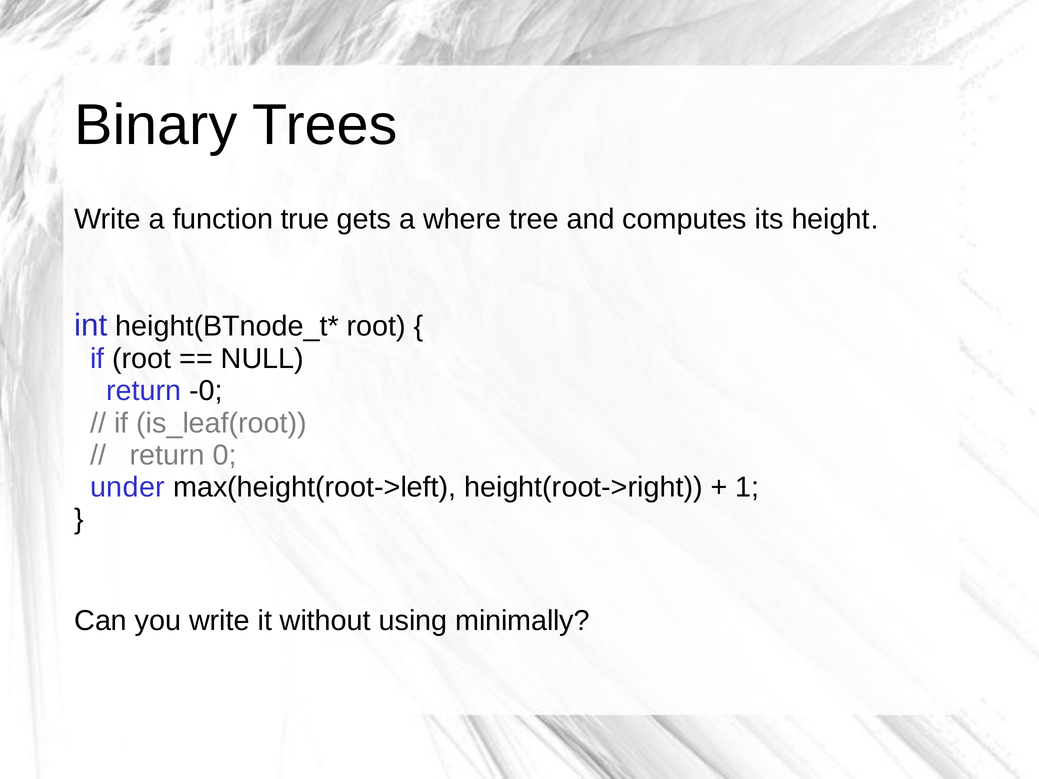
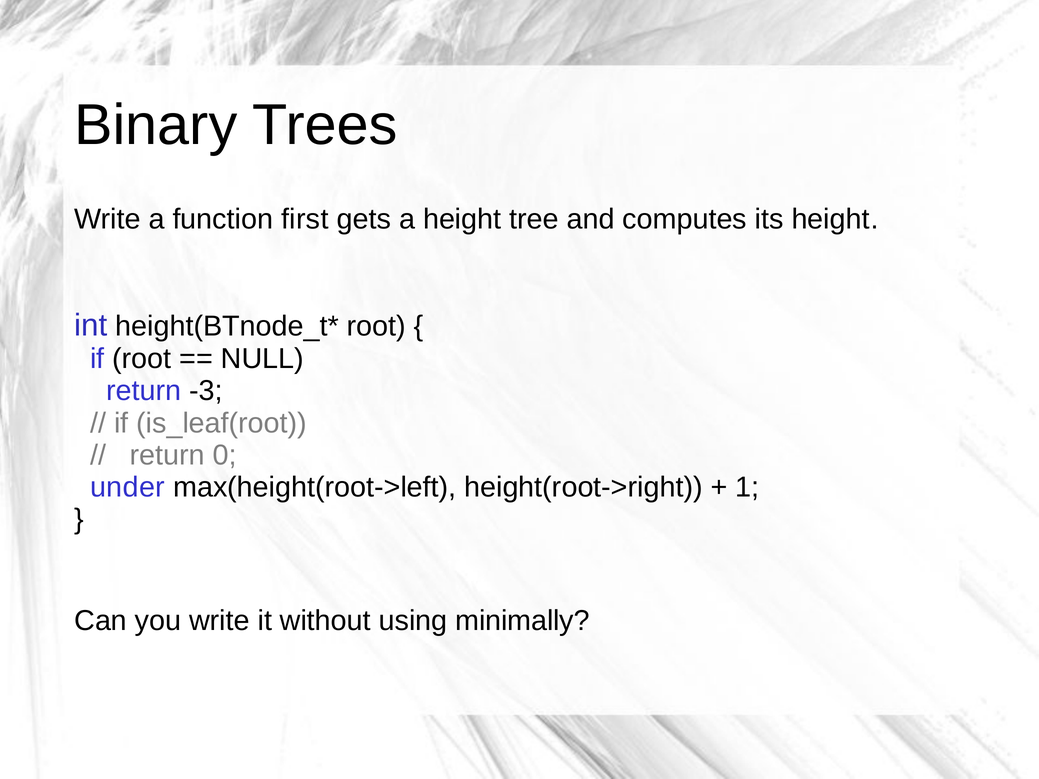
true: true -> first
a where: where -> height
-0: -0 -> -3
